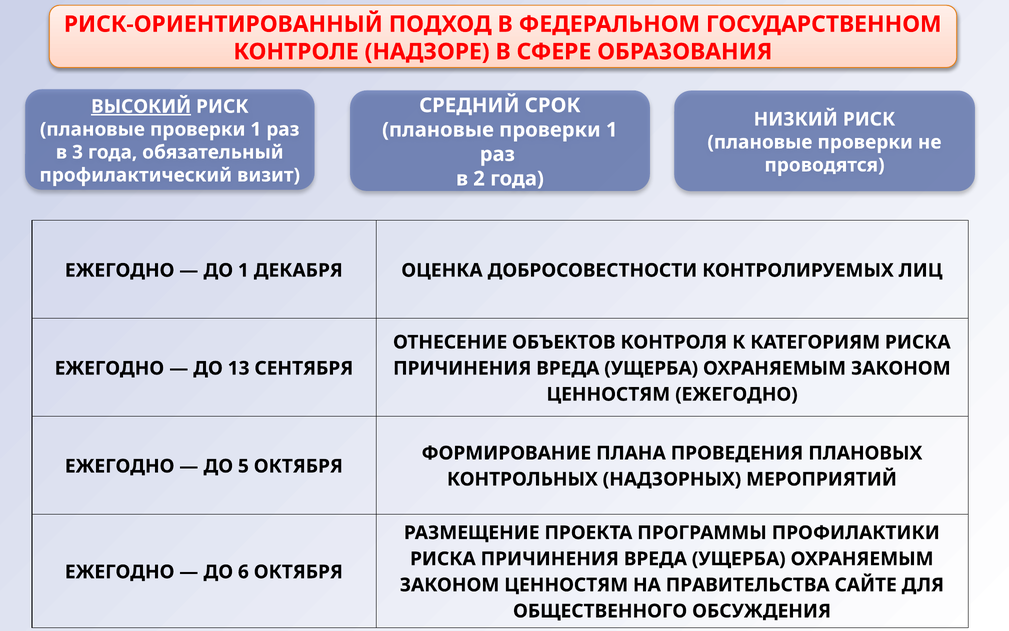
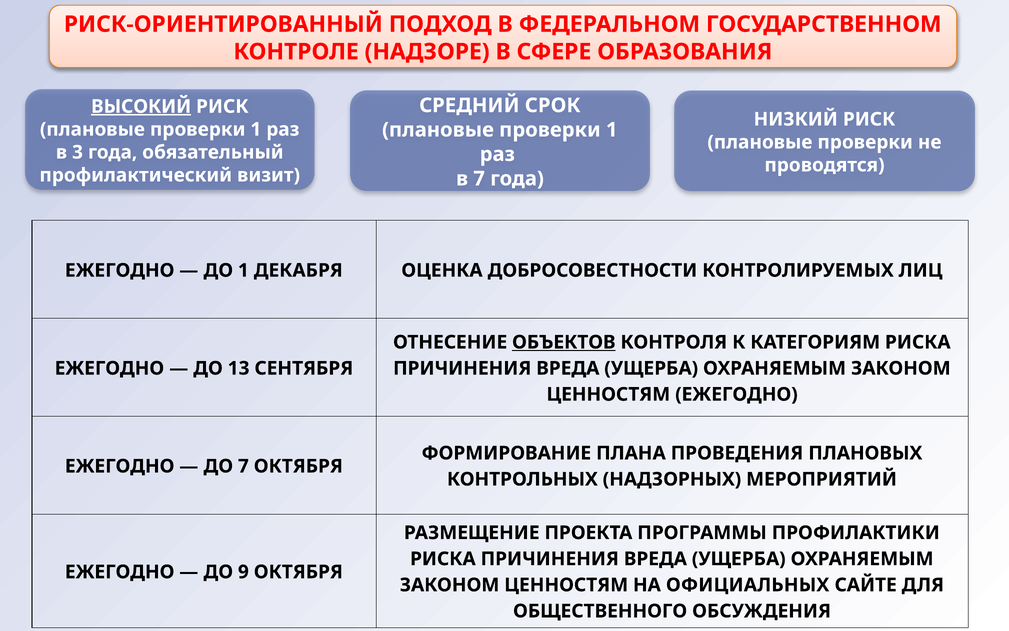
в 2: 2 -> 7
ОБЪЕКТОВ underline: none -> present
ДО 5: 5 -> 7
6: 6 -> 9
ПРАВИТЕЛЬСТВА: ПРАВИТЕЛЬСТВА -> ОФИЦИАЛЬНЫХ
